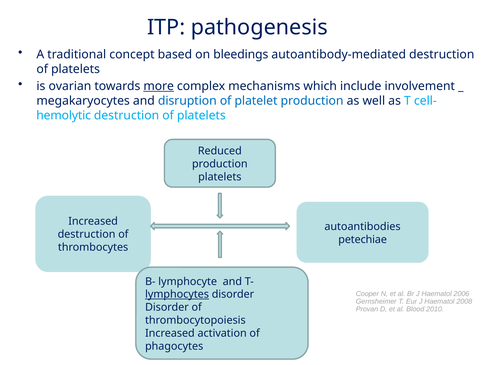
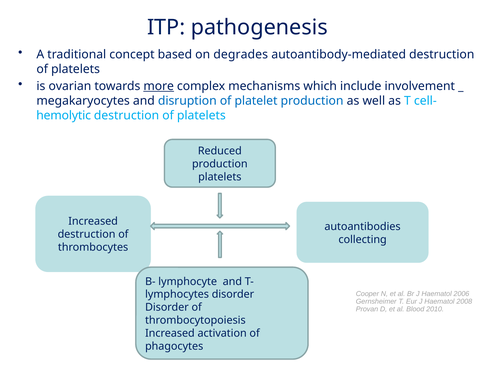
bleedings: bleedings -> degrades
petechiae: petechiae -> collecting
lymphocytes underline: present -> none
